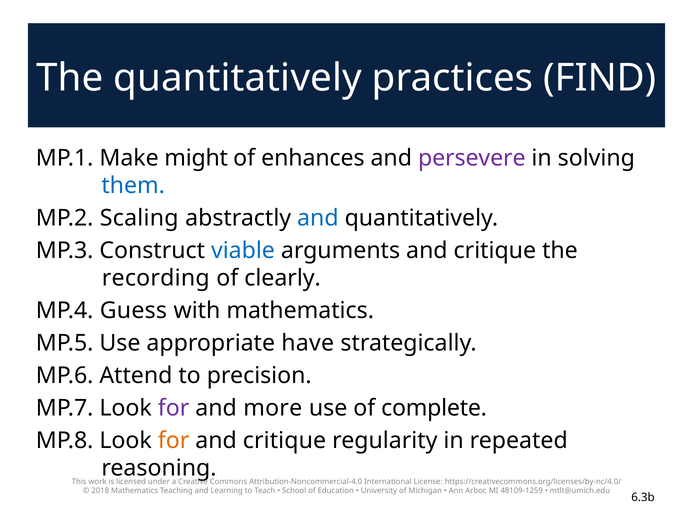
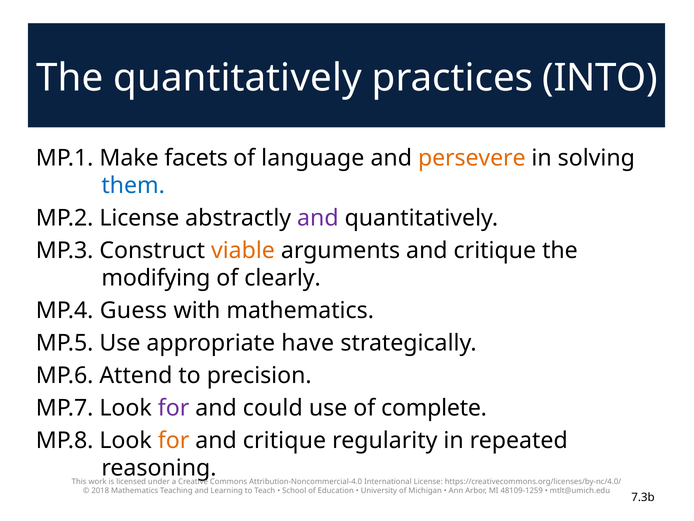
FIND: FIND -> INTO
might: might -> facets
enhances: enhances -> language
persevere colour: purple -> orange
MP.2 Scaling: Scaling -> License
and at (318, 218) colour: blue -> purple
viable colour: blue -> orange
recording: recording -> modifying
more: more -> could
6.3b: 6.3b -> 7.3b
